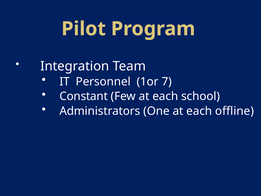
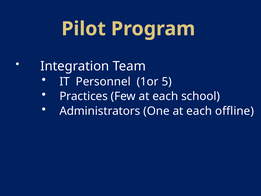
7: 7 -> 5
Constant: Constant -> Practices
